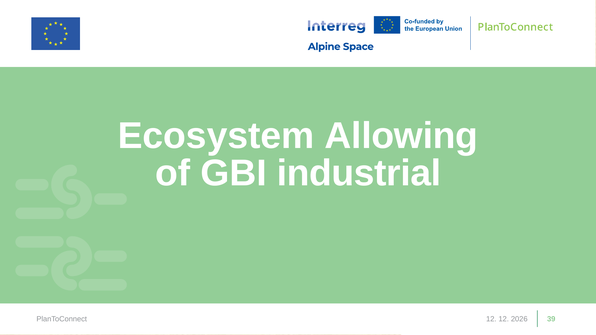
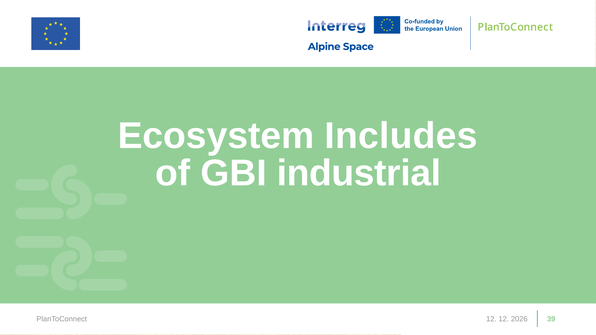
Allowing: Allowing -> Includes
